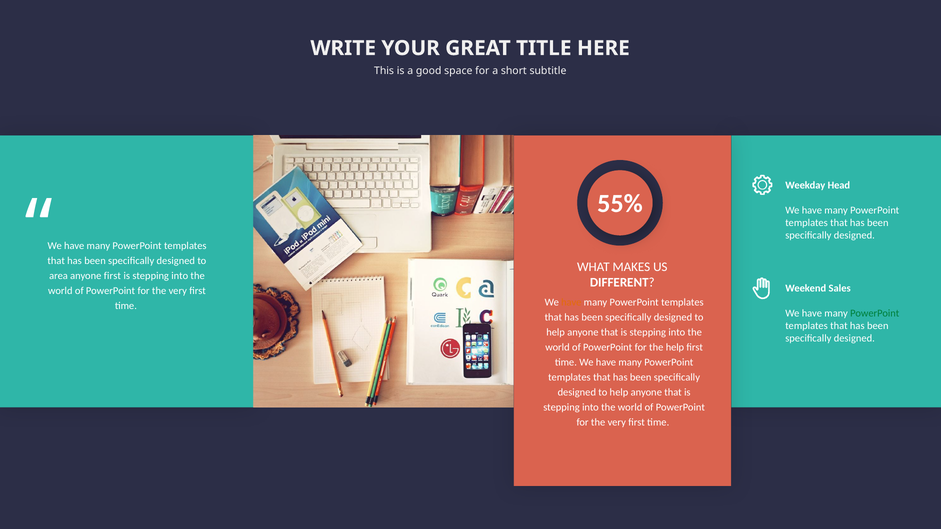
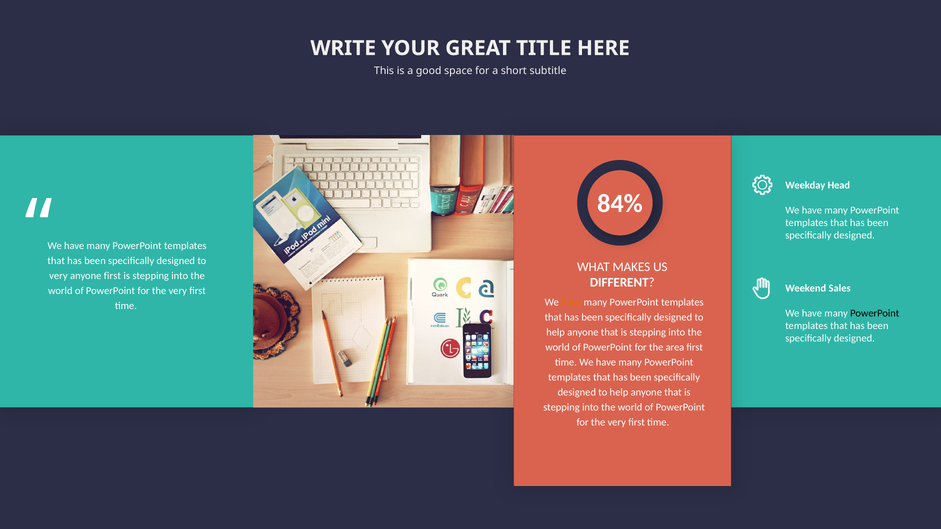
55%: 55% -> 84%
area at (59, 276): area -> very
PowerPoint at (875, 314) colour: green -> black
the help: help -> area
